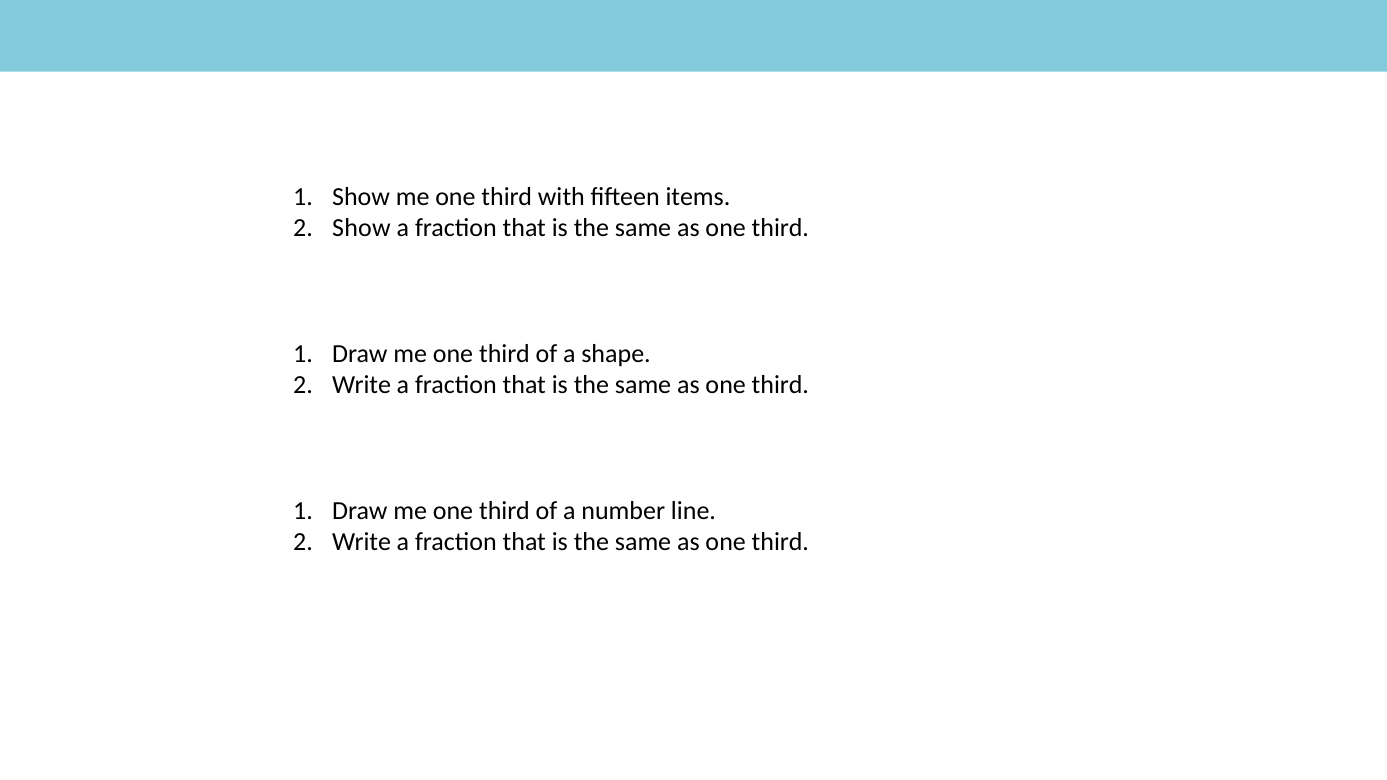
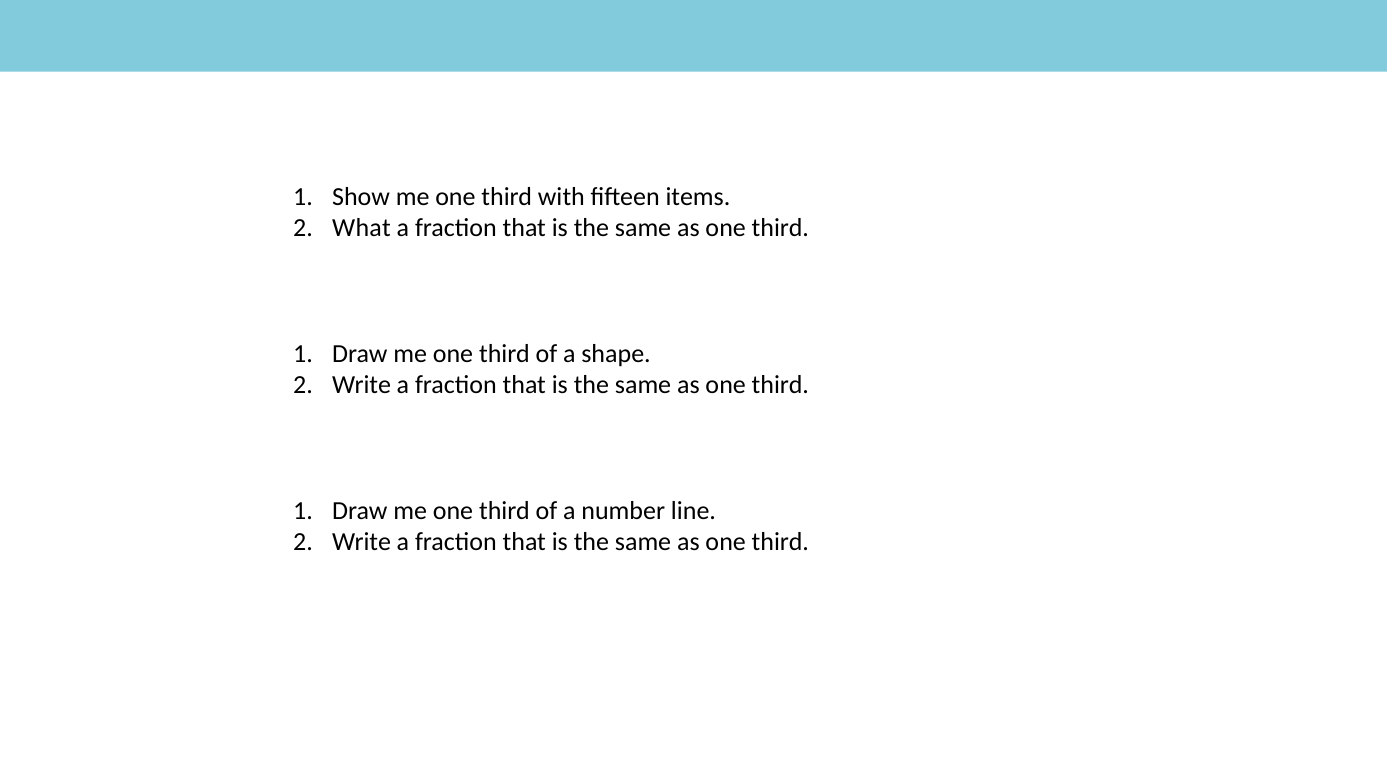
Show at (361, 228): Show -> What
